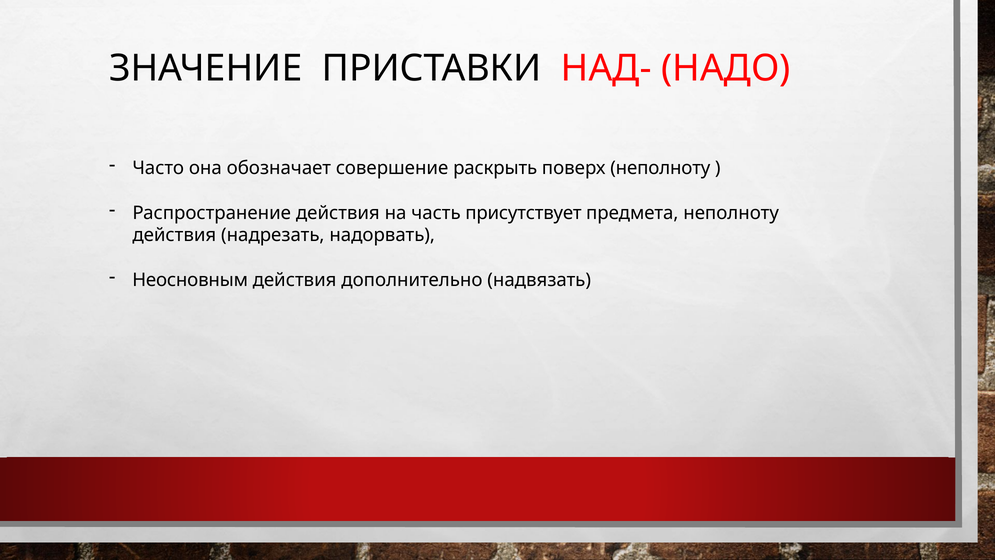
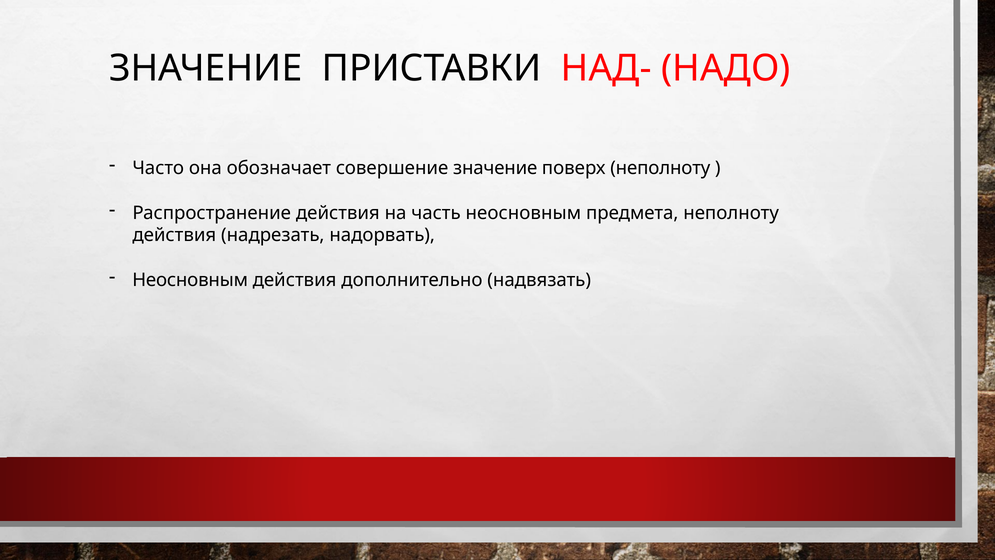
совершение раскрыть: раскрыть -> значение
часть присутствует: присутствует -> неосновным
